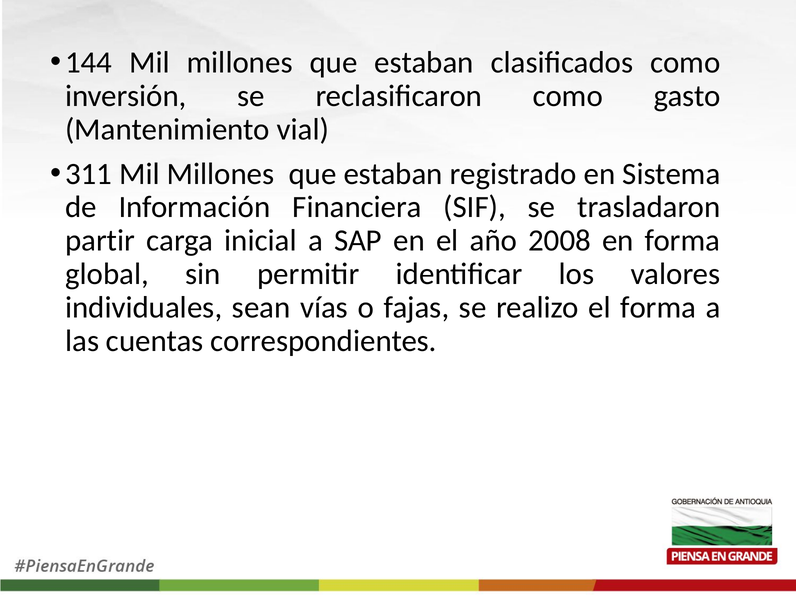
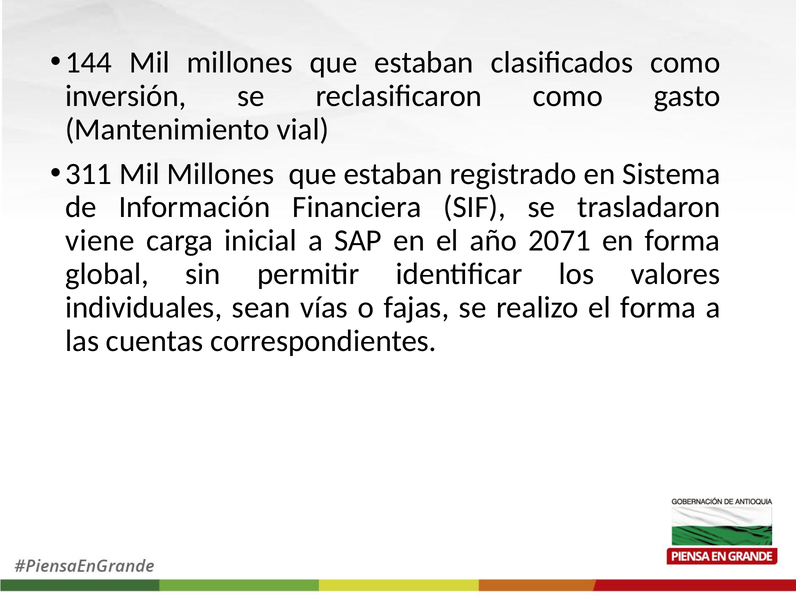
partir: partir -> viene
2008: 2008 -> 2071
